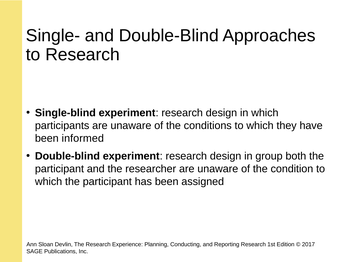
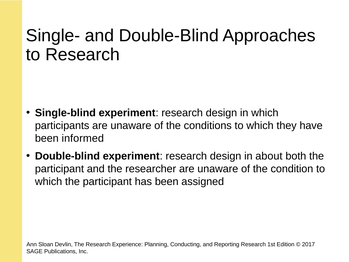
group: group -> about
